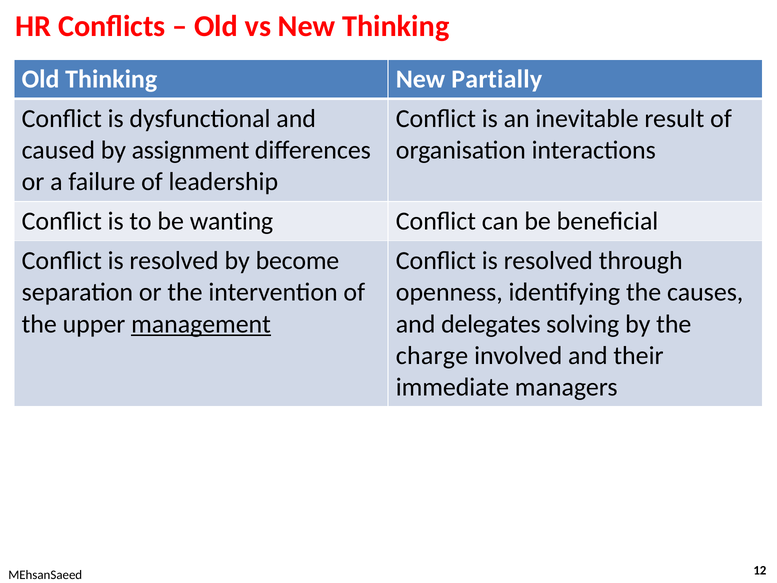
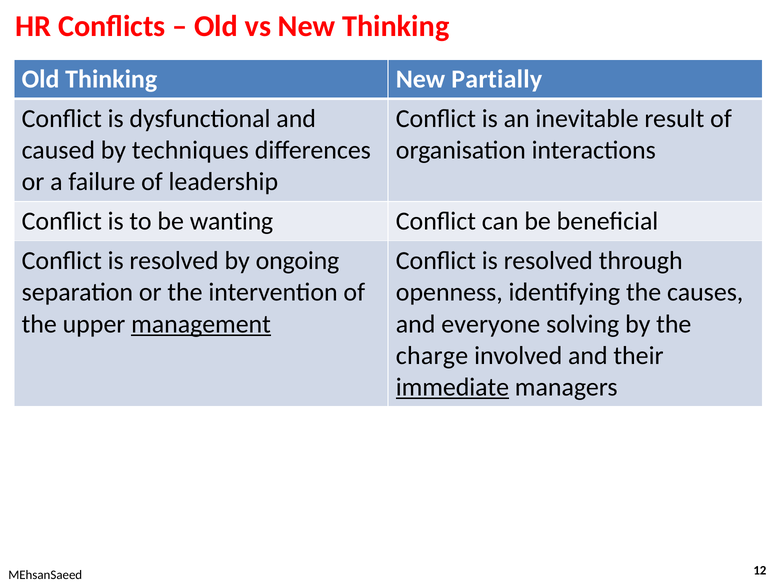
assignment: assignment -> techniques
become: become -> ongoing
delegates: delegates -> everyone
immediate underline: none -> present
